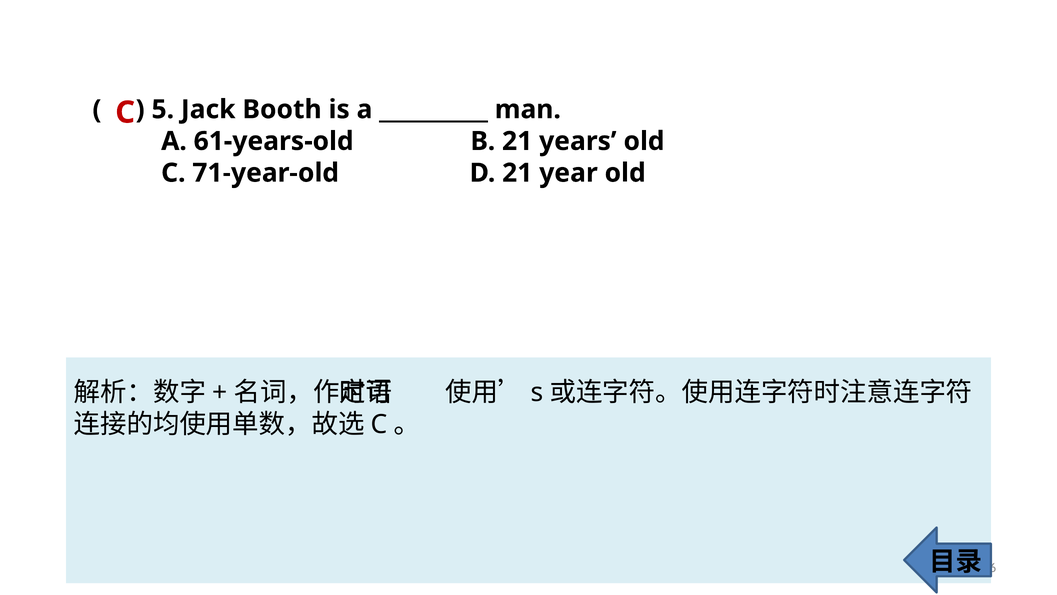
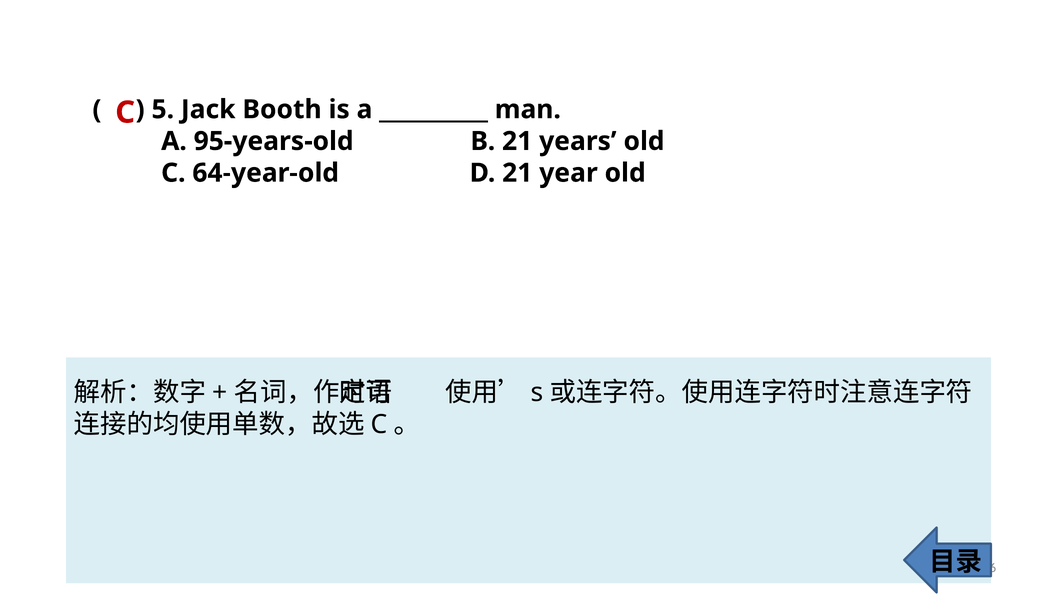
61-years-old: 61-years-old -> 95-years-old
71-year-old: 71-year-old -> 64-year-old
